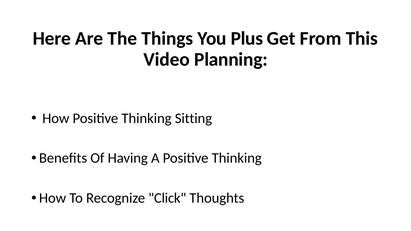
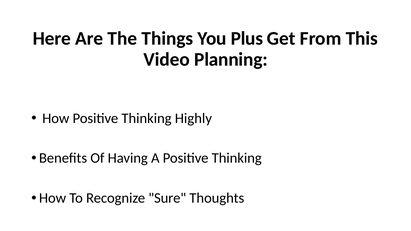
Sitting: Sitting -> Highly
Click: Click -> Sure
